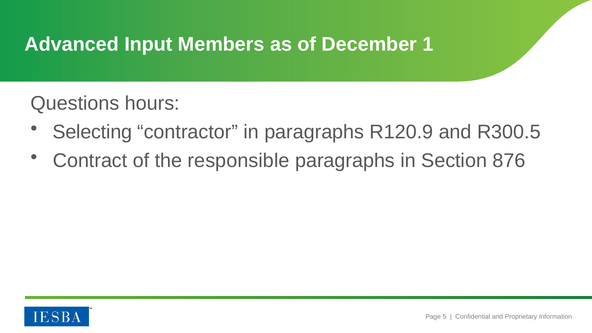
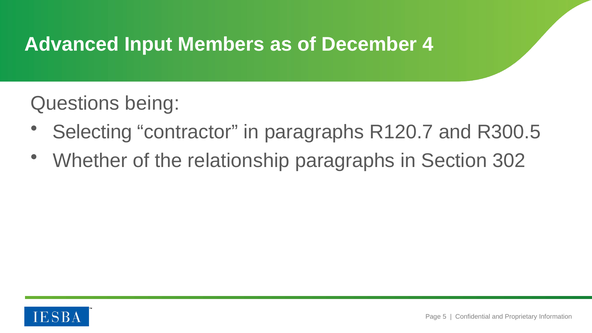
1: 1 -> 4
hours: hours -> being
R120.9: R120.9 -> R120.7
Contract: Contract -> Whether
responsible: responsible -> relationship
876: 876 -> 302
